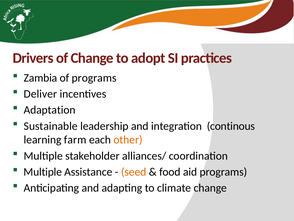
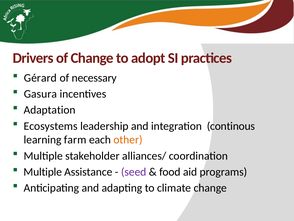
Zambia: Zambia -> Gérard
of programs: programs -> necessary
Deliver: Deliver -> Gasura
Sustainable: Sustainable -> Ecosystems
seed colour: orange -> purple
